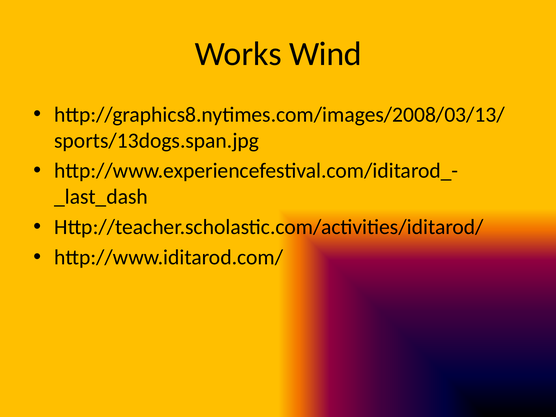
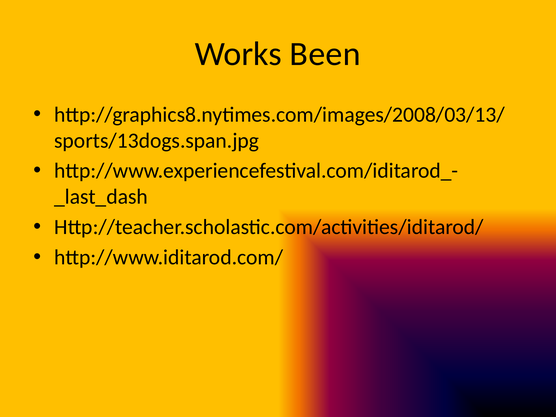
Wind: Wind -> Been
